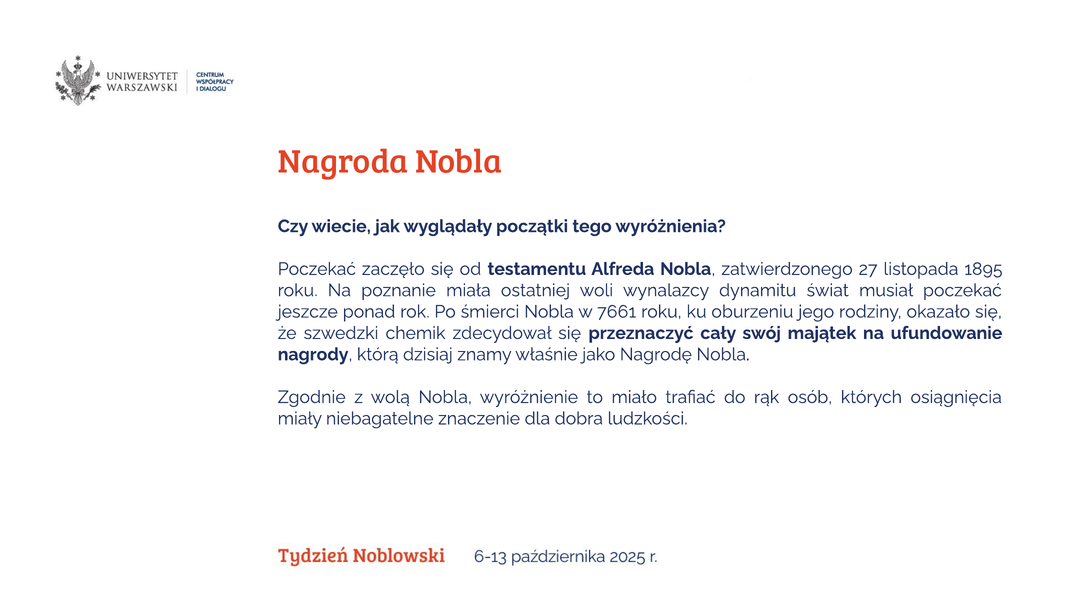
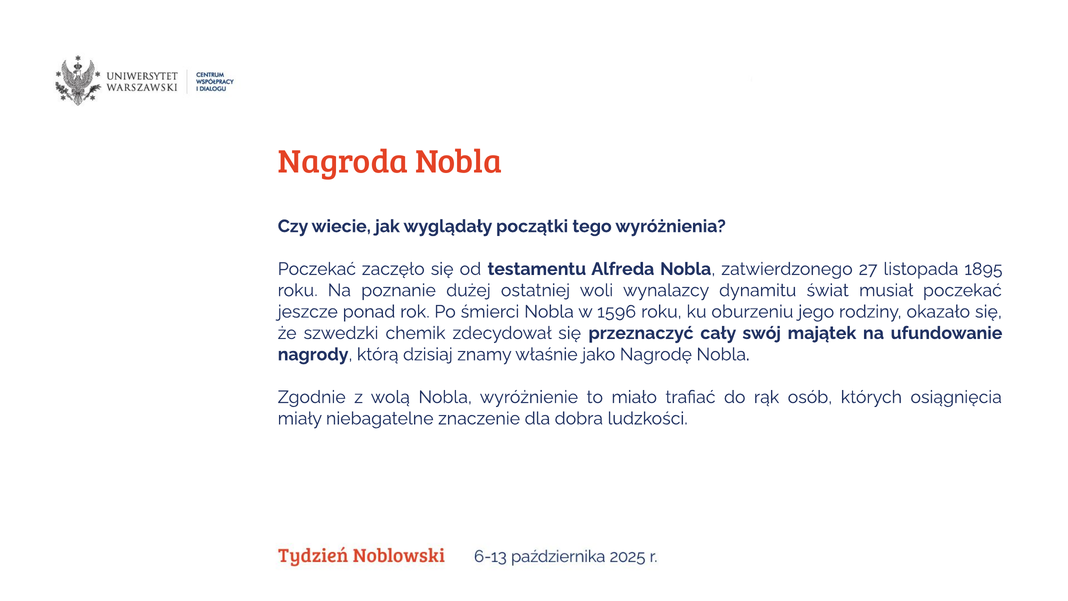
miała: miała -> dużej
7661: 7661 -> 1596
